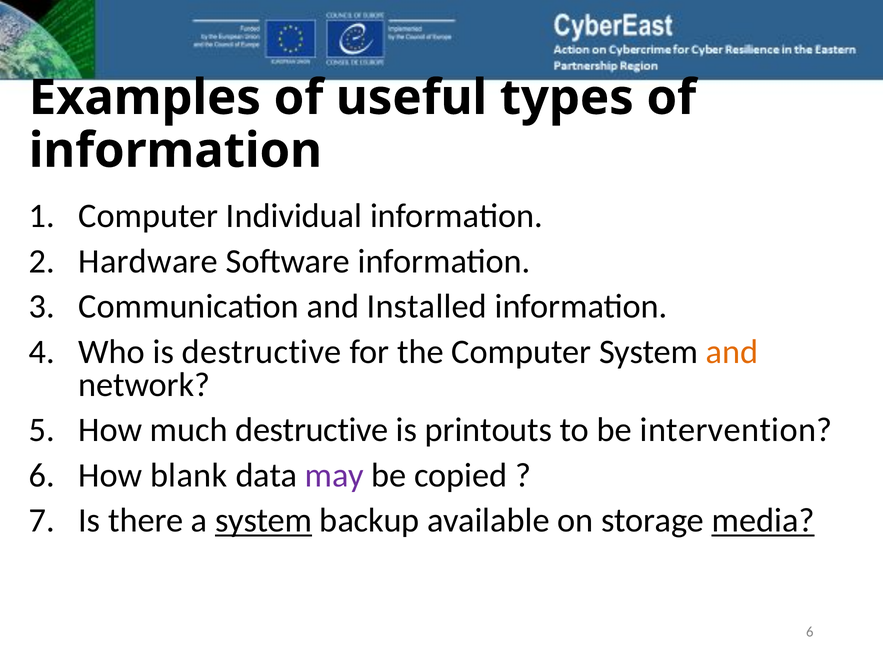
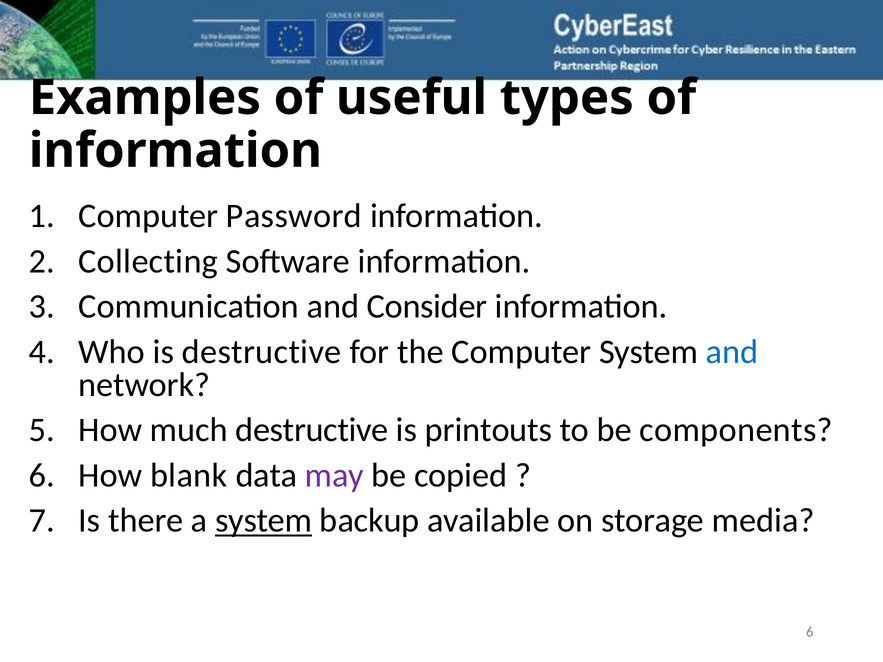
Individual: Individual -> Password
Hardware: Hardware -> Collecting
Installed: Installed -> Consider
and at (732, 352) colour: orange -> blue
intervention: intervention -> components
media underline: present -> none
